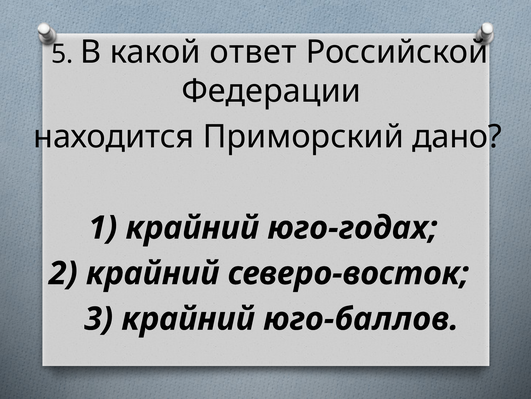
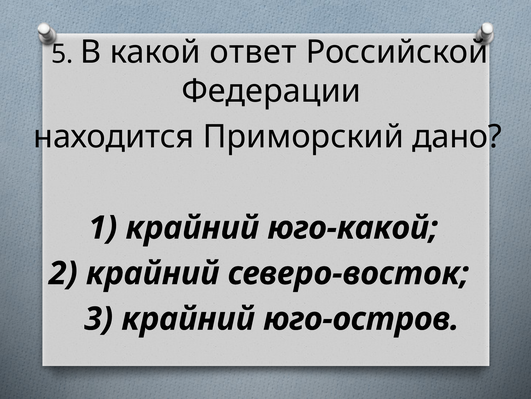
юго-годах: юго-годах -> юго-какой
юго-баллов: юго-баллов -> юго-остров
